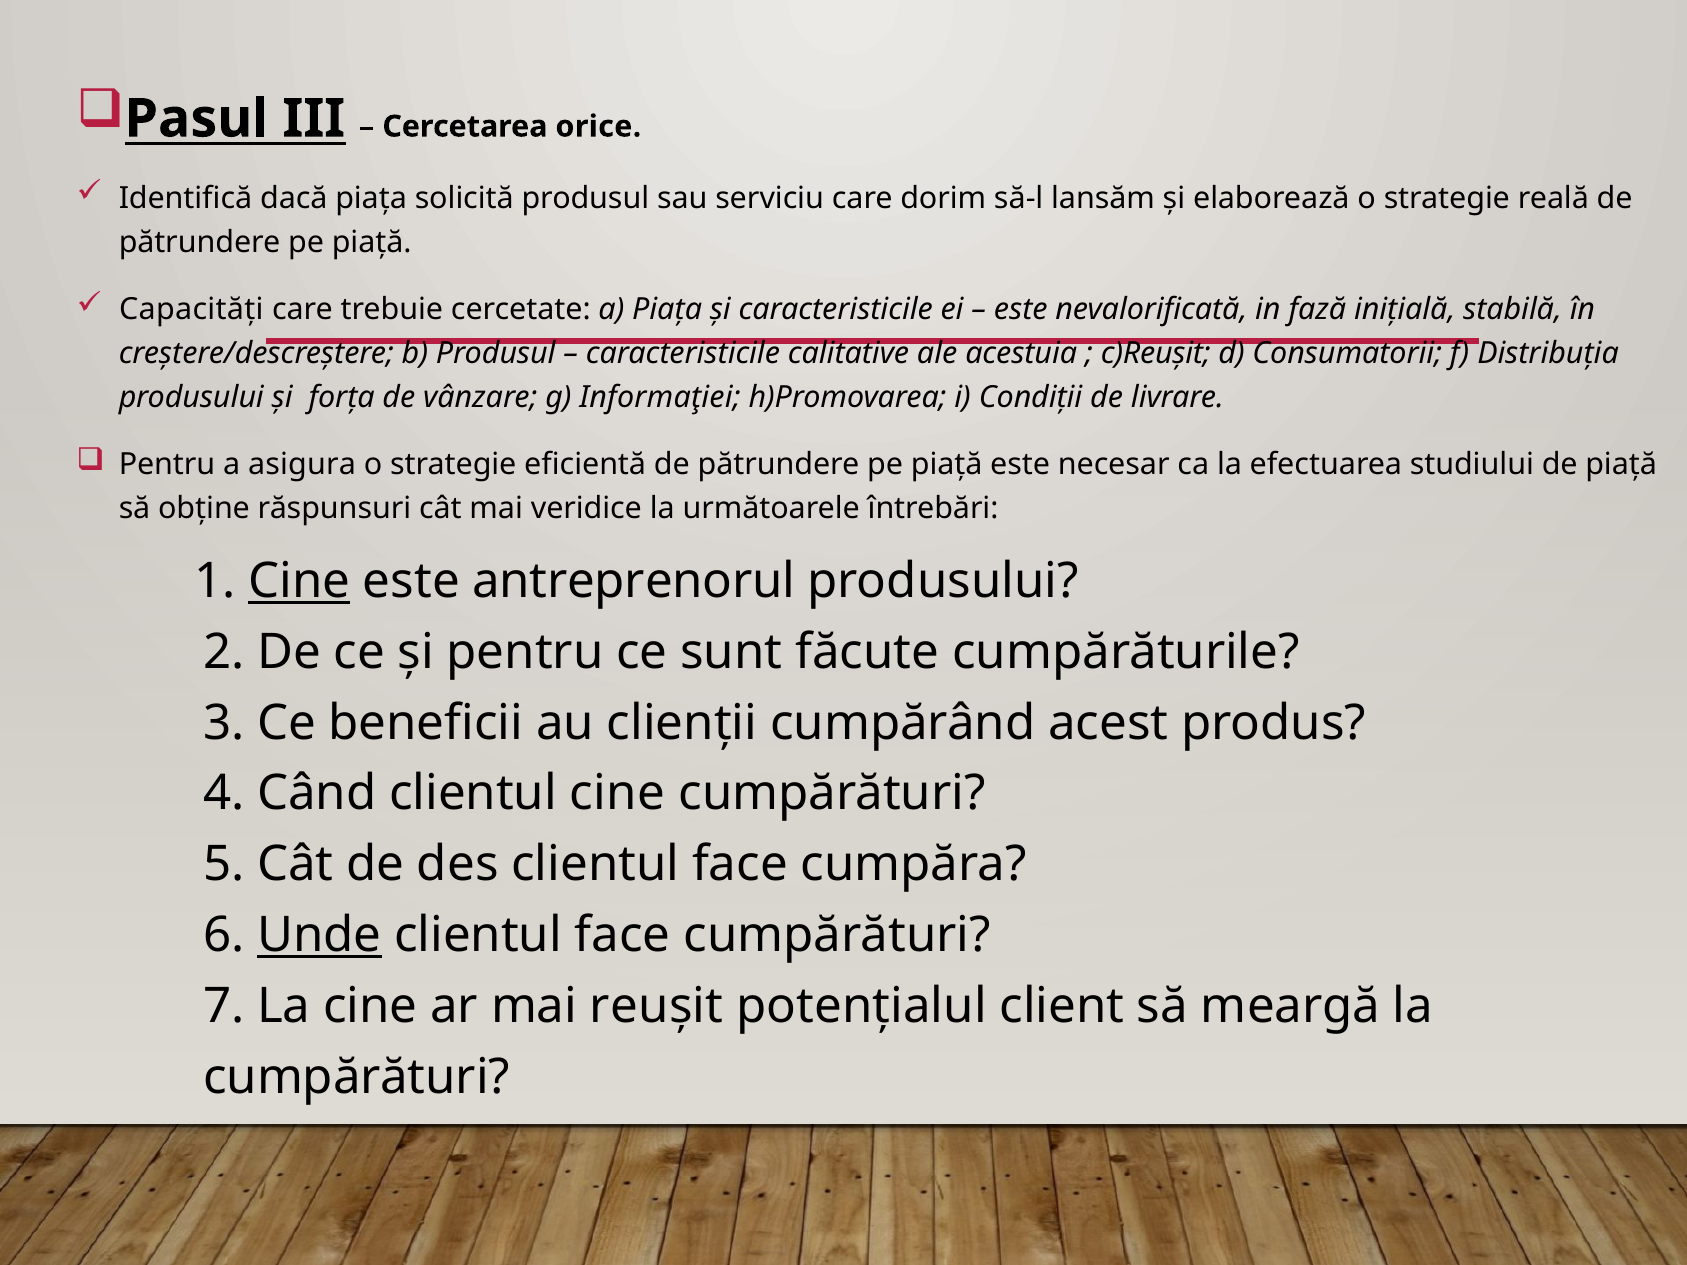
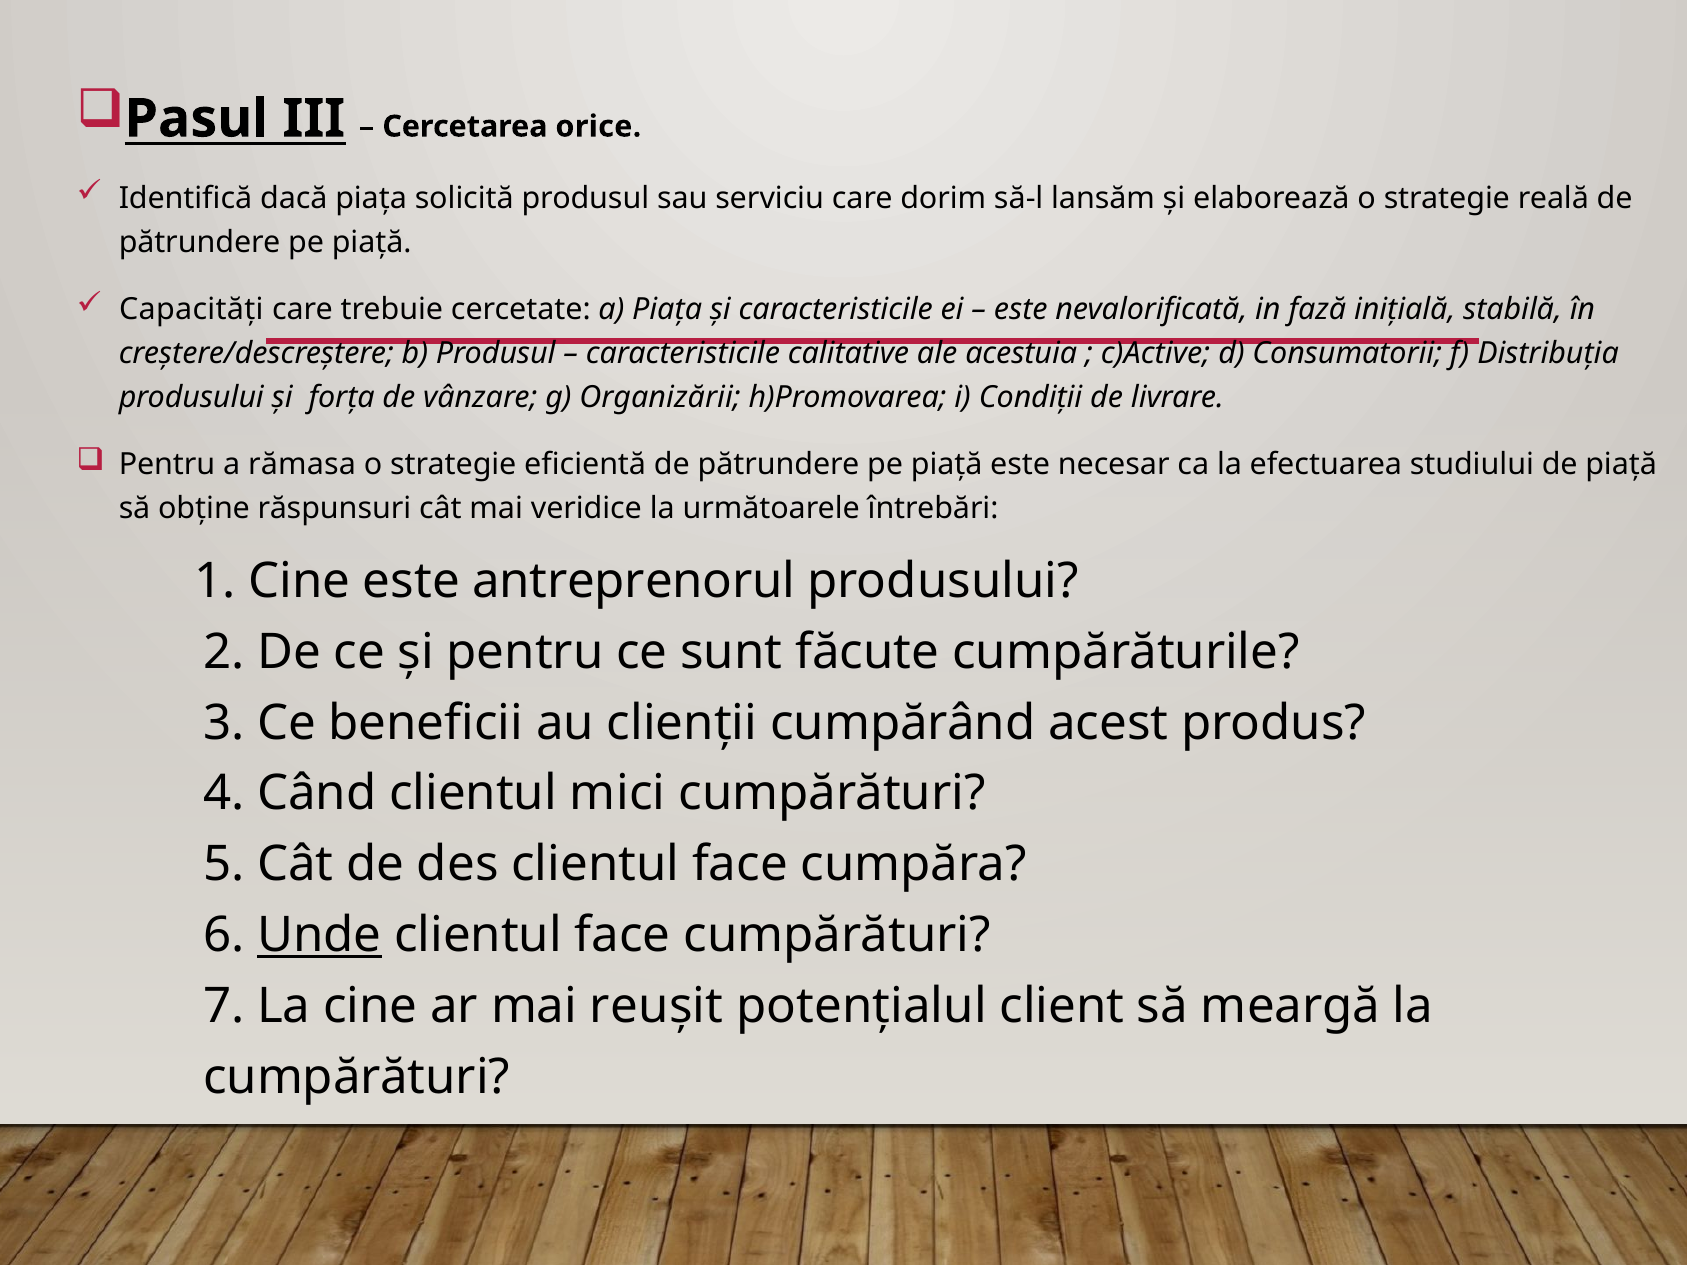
c)Reușit: c)Reușit -> c)Active
Informaţiei: Informaţiei -> Organizării
asigura: asigura -> rămasa
Cine at (299, 581) underline: present -> none
clientul cine: cine -> mici
